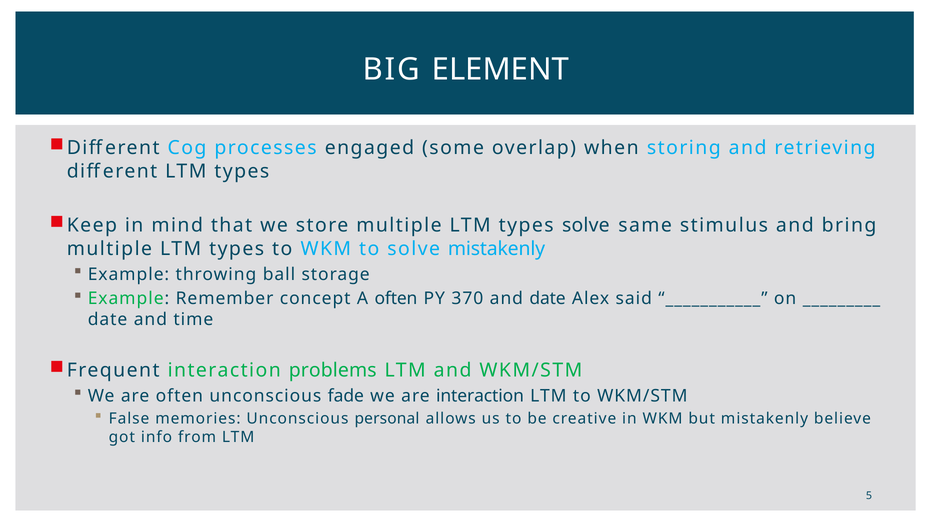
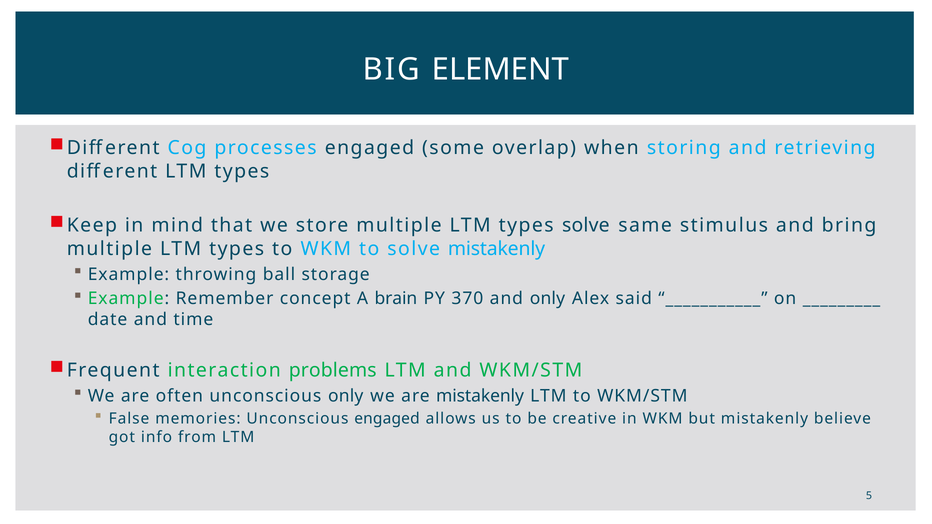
A often: often -> brain
and date: date -> only
unconscious fade: fade -> only
are interaction: interaction -> mistakenly
Unconscious personal: personal -> engaged
